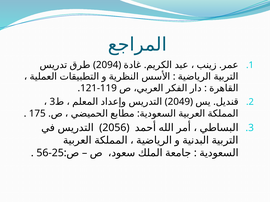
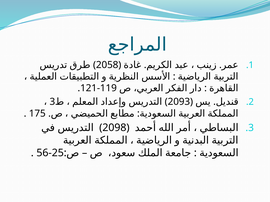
2094: 2094 -> 2058
2049: 2049 -> 2093
2056: 2056 -> 2098
